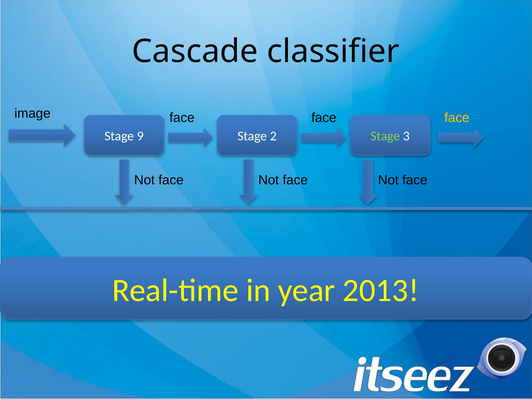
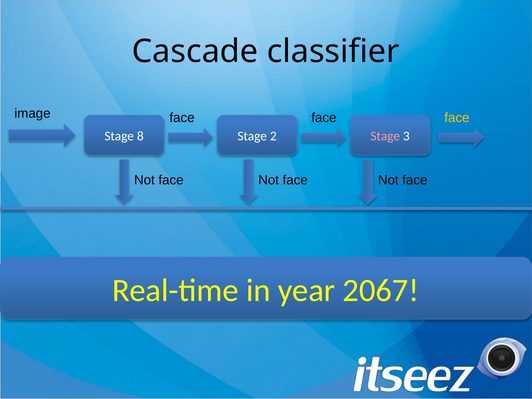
9: 9 -> 8
Stage at (385, 136) colour: light green -> pink
2013: 2013 -> 2067
